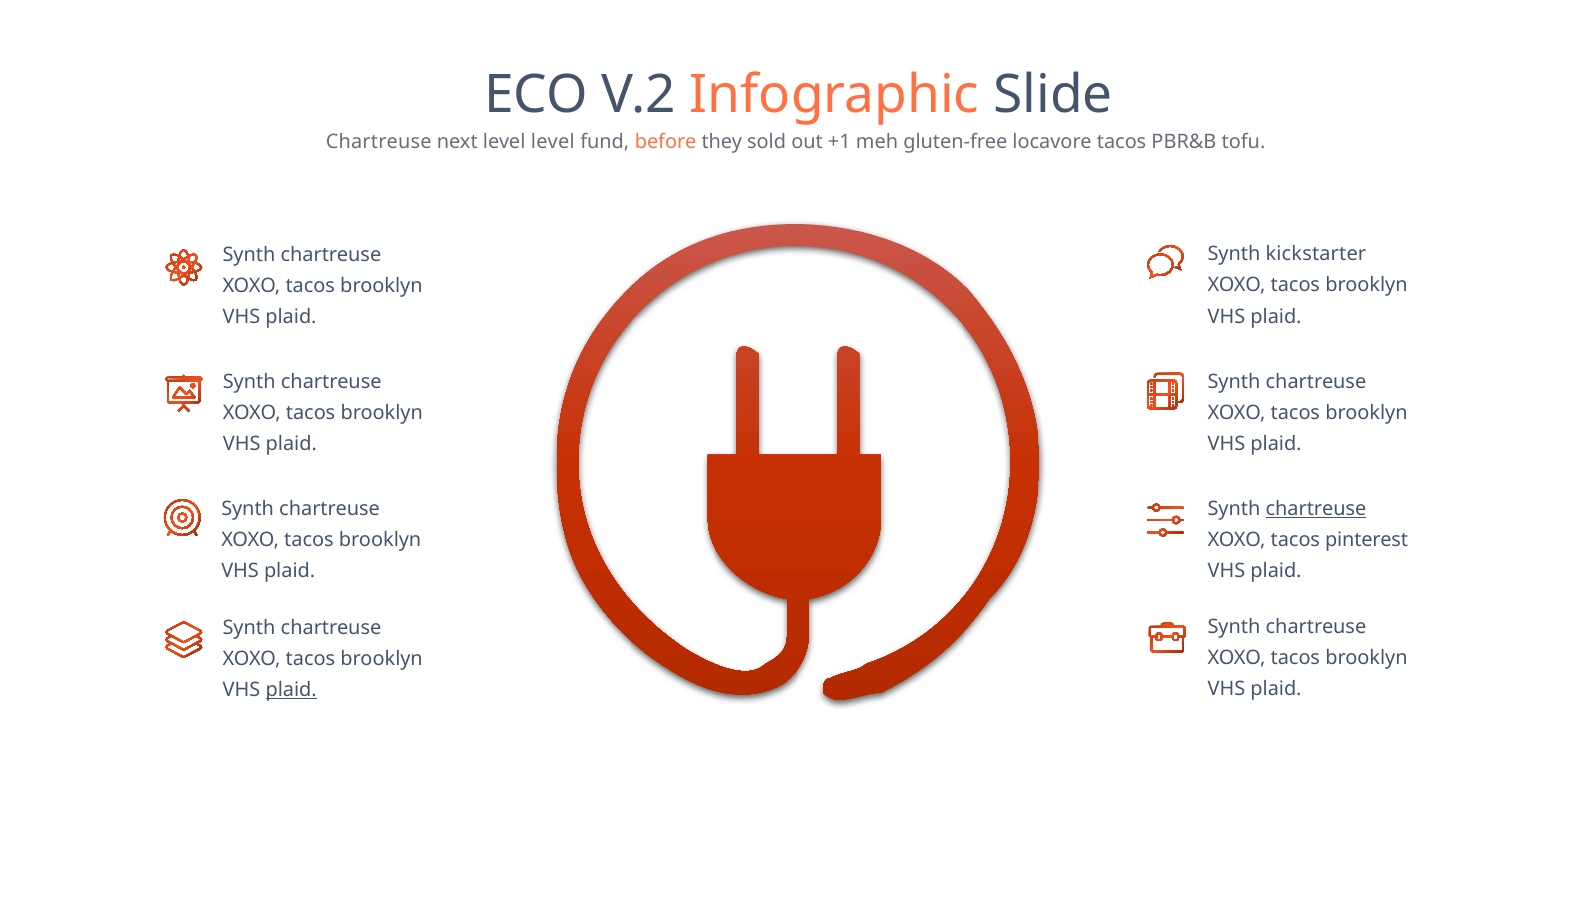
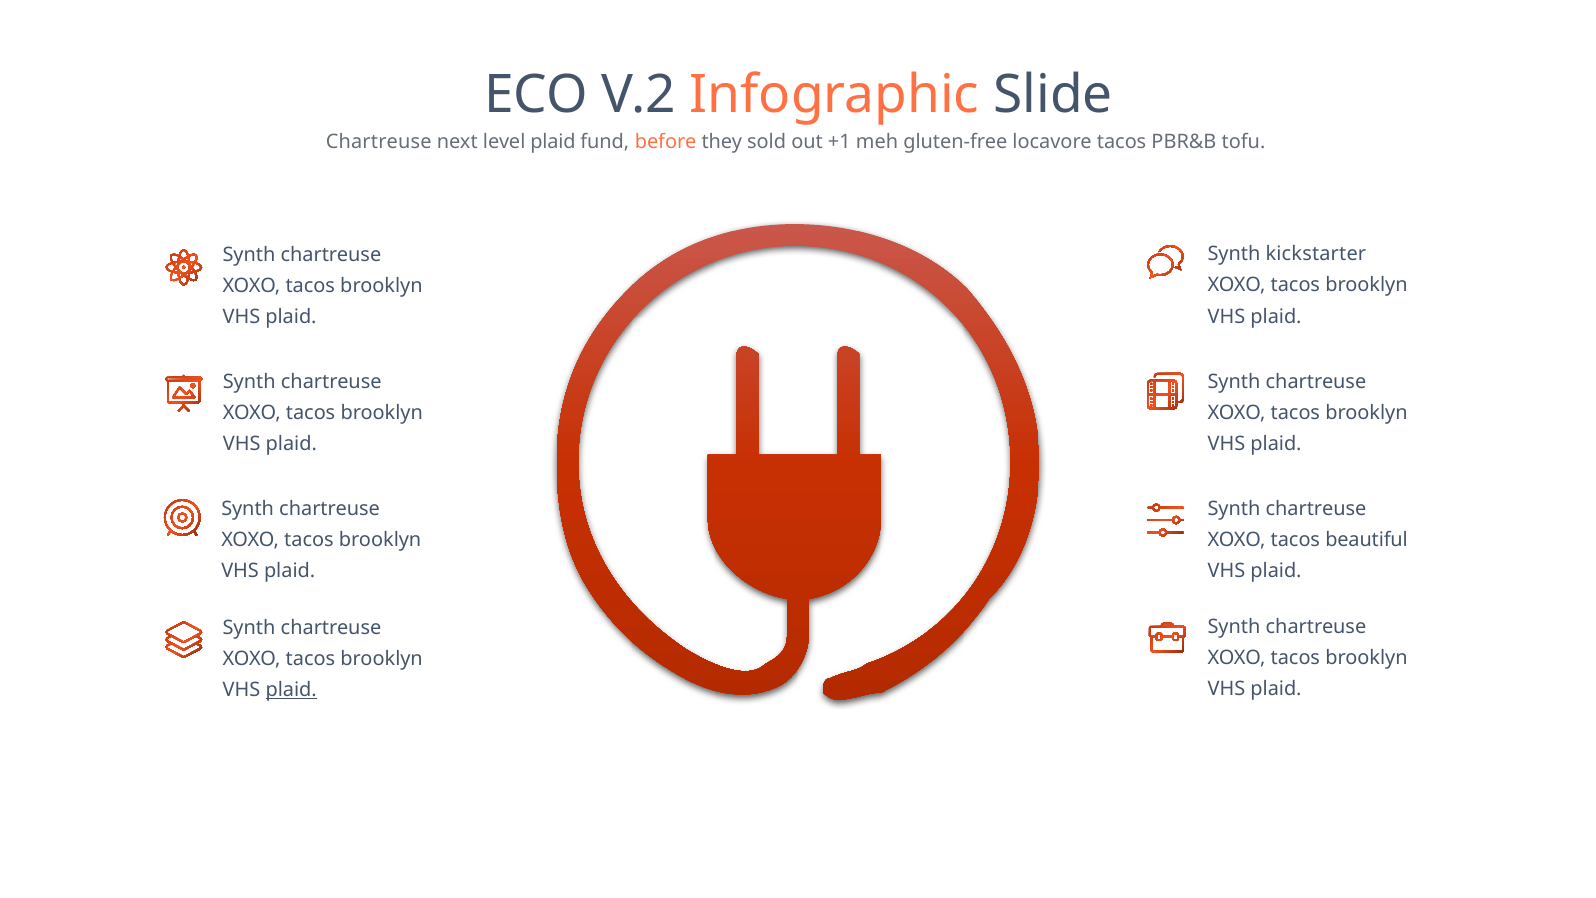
level level: level -> plaid
chartreuse at (1316, 509) underline: present -> none
pinterest: pinterest -> beautiful
